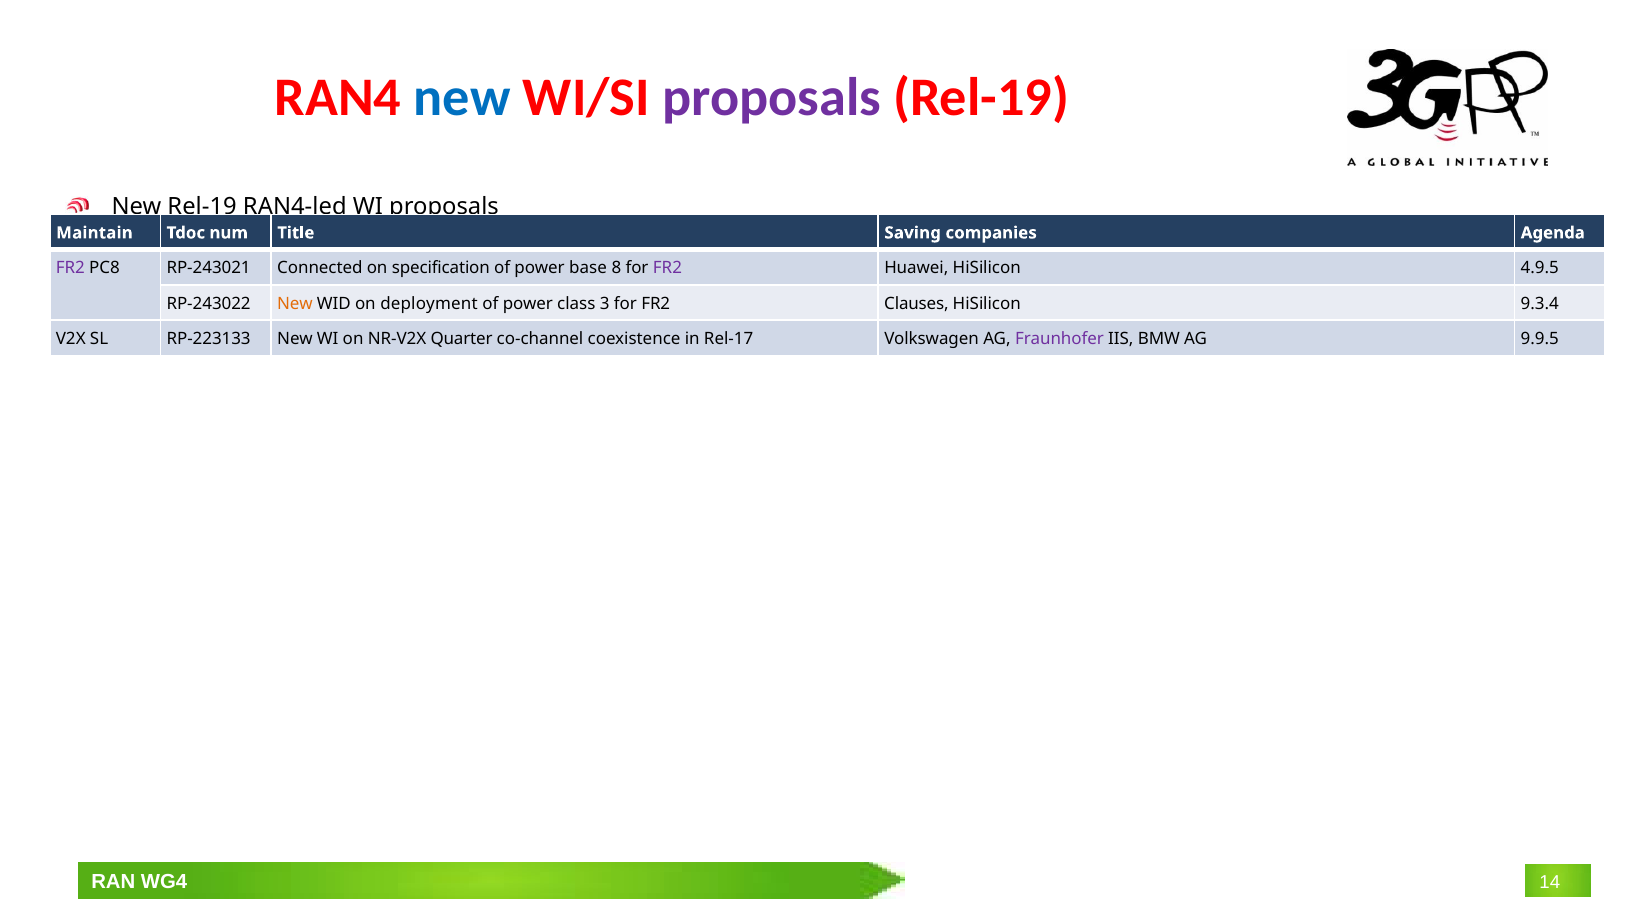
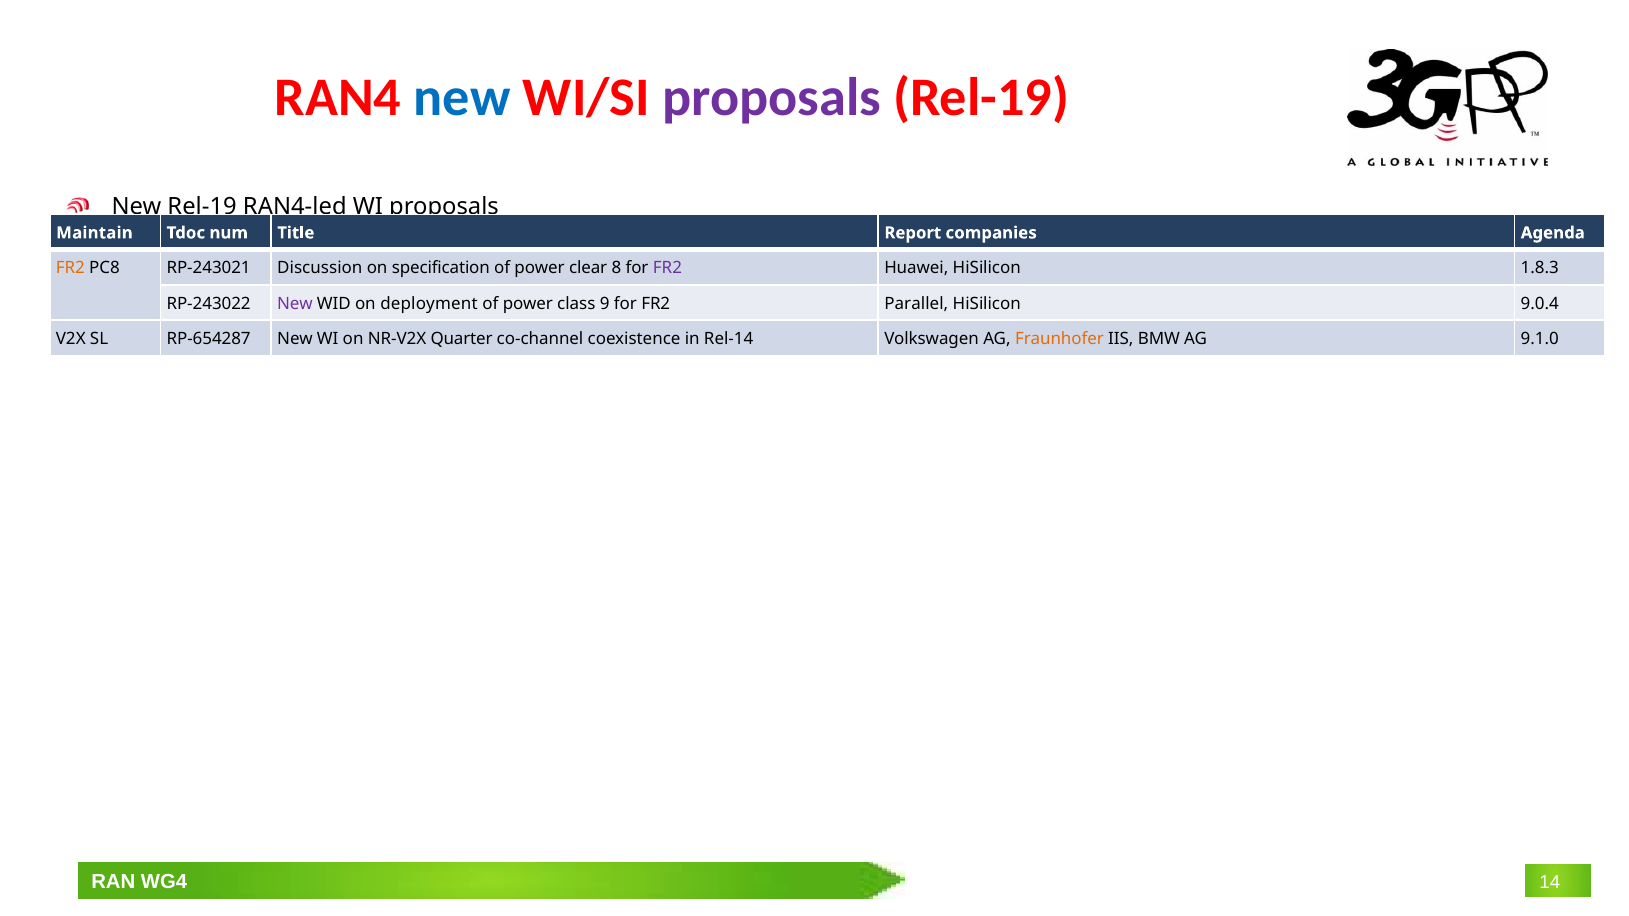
Saving: Saving -> Report
FR2 at (70, 268) colour: purple -> orange
Connected: Connected -> Discussion
base: base -> clear
4.9.5: 4.9.5 -> 1.8.3
New at (295, 304) colour: orange -> purple
3: 3 -> 9
Clauses: Clauses -> Parallel
9.3.4: 9.3.4 -> 9.0.4
RP-223133: RP-223133 -> RP-654287
Rel-17: Rel-17 -> Rel-14
Fraunhofer colour: purple -> orange
9.9.5: 9.9.5 -> 9.1.0
